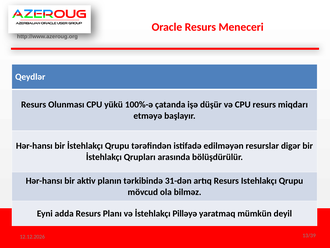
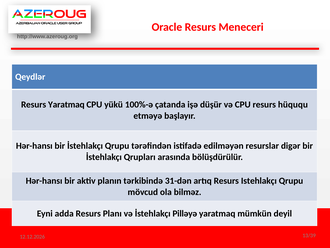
Resurs Olunması: Olunması -> Yaratmaq
miqdarı: miqdarı -> hüququ
